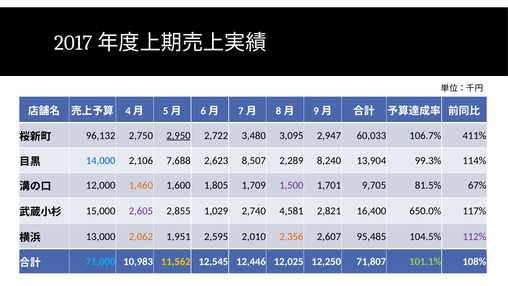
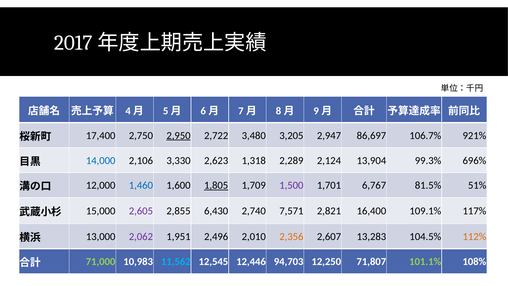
96,132: 96,132 -> 17,400
3,095: 3,095 -> 3,205
60,033: 60,033 -> 86,697
411%: 411% -> 921%
7,688: 7,688 -> 3,330
8,507: 8,507 -> 1,318
8,240: 8,240 -> 2,124
114%: 114% -> 696%
1,460 colour: orange -> blue
1,805 underline: none -> present
9,705: 9,705 -> 6,767
67%: 67% -> 51%
1,029: 1,029 -> 6,430
4,581: 4,581 -> 7,571
650.0%: 650.0% -> 109.1%
2,062 colour: orange -> purple
2,595: 2,595 -> 2,496
95,485: 95,485 -> 13,283
112% colour: purple -> orange
71,000 colour: light blue -> light green
11,562 colour: yellow -> light blue
12,025: 12,025 -> 94,703
